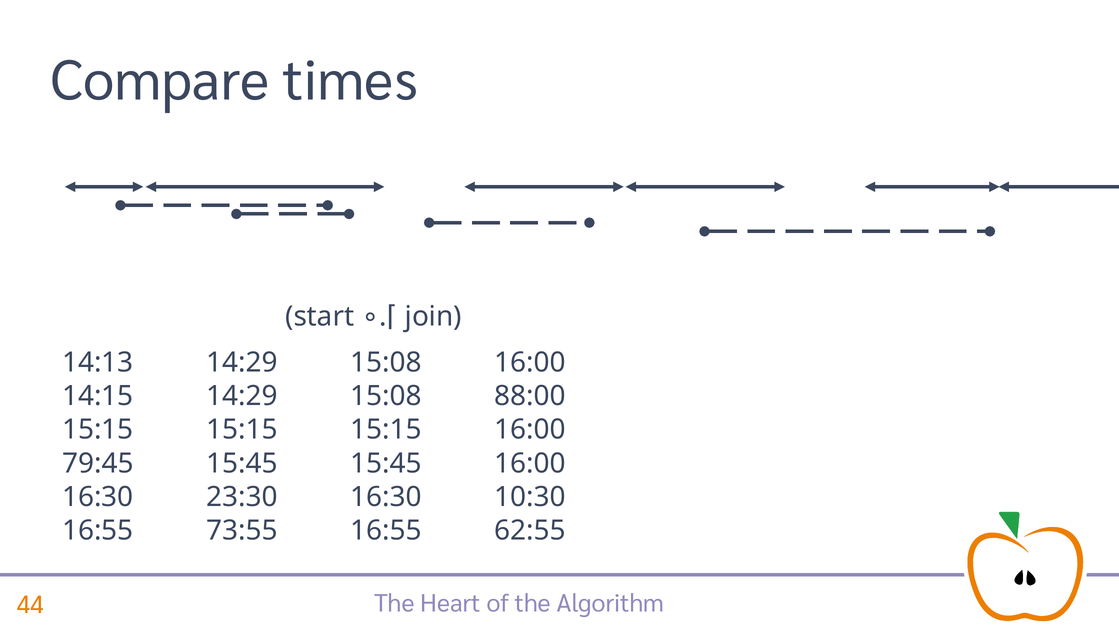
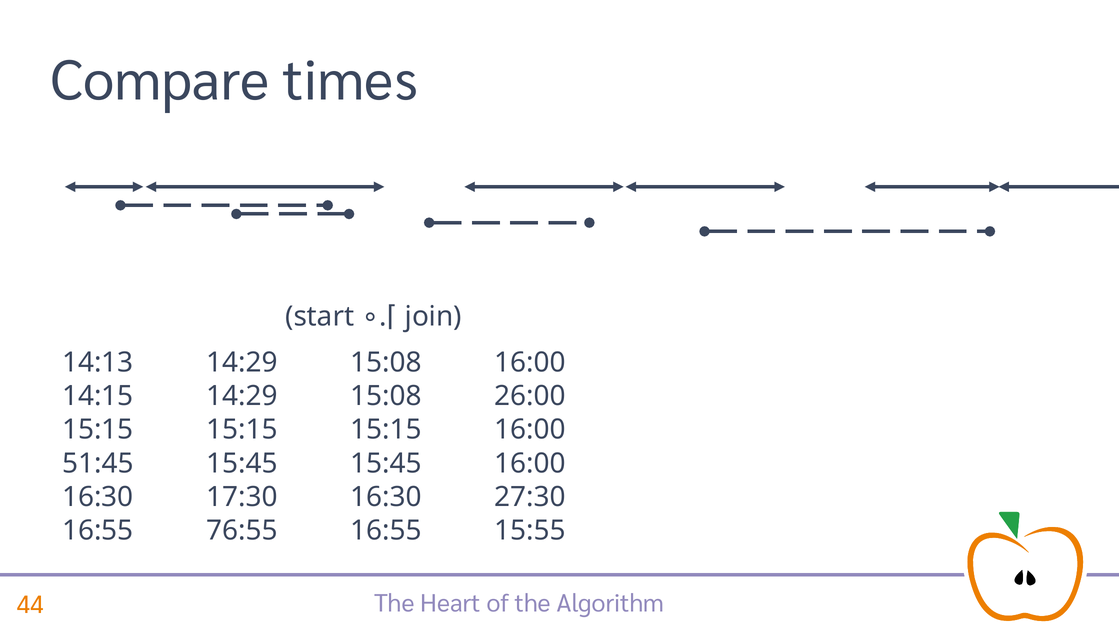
88:00: 88:00 -> 26:00
79:45: 79:45 -> 51:45
23:30: 23:30 -> 17:30
10:30: 10:30 -> 27:30
73:55: 73:55 -> 76:55
62:55: 62:55 -> 15:55
